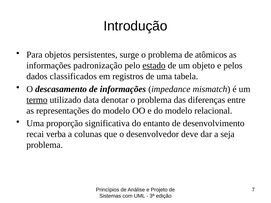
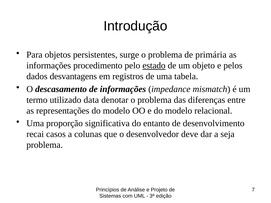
atômicos: atômicos -> primária
padronização: padronização -> procedimento
classificados: classificados -> desvantagens
termo underline: present -> none
verba: verba -> casos
